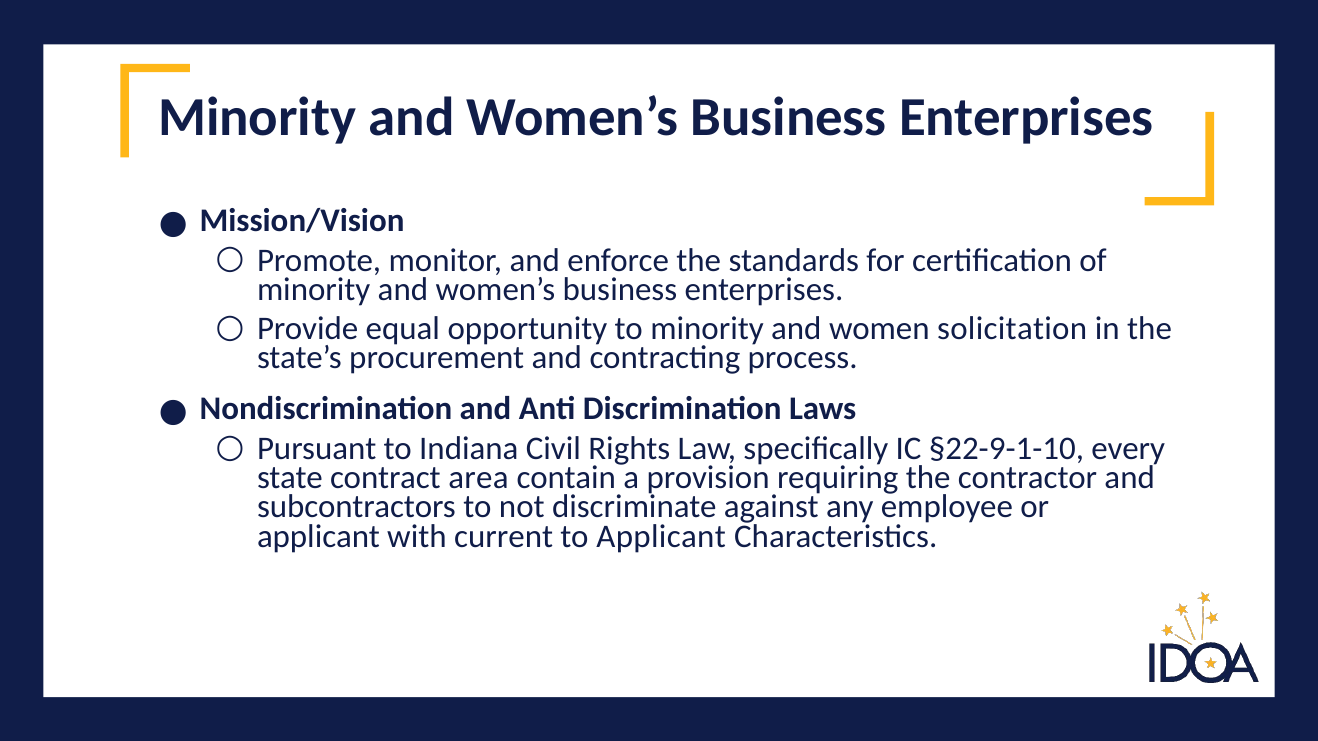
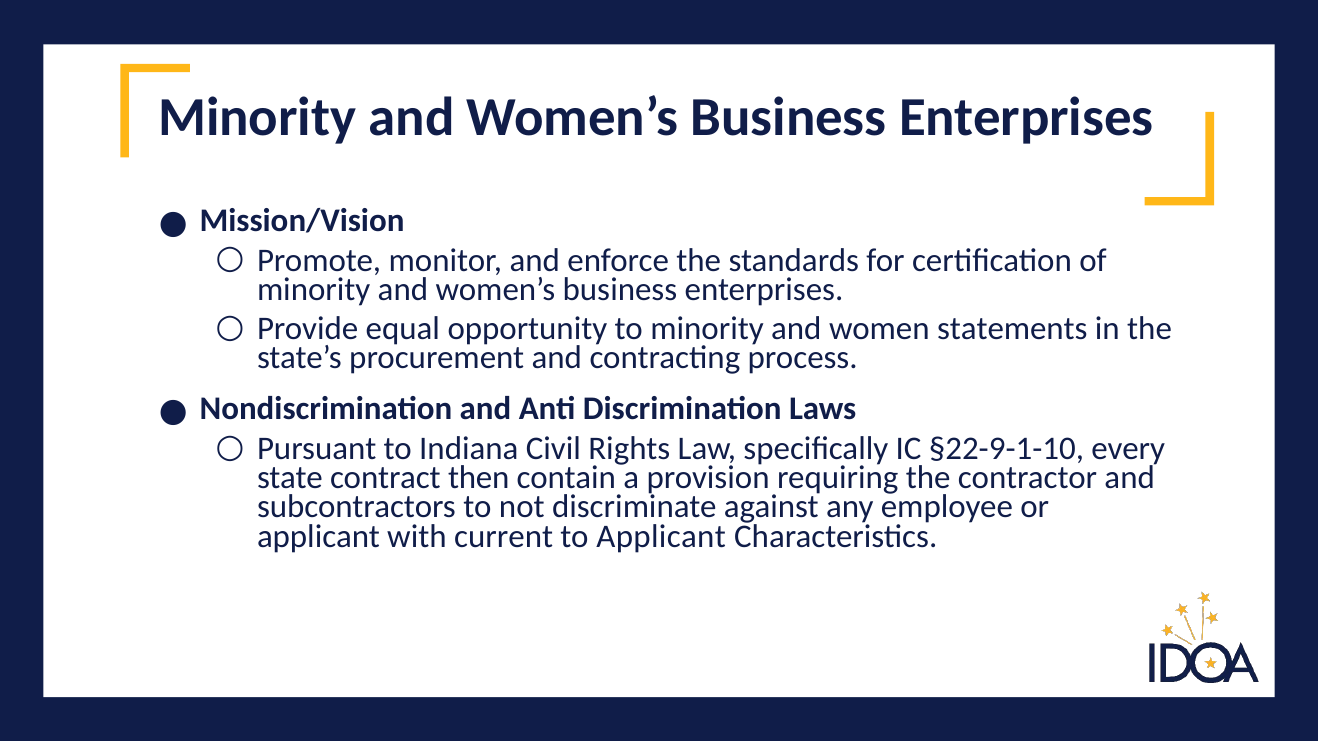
solicitation: solicitation -> statements
area: area -> then
